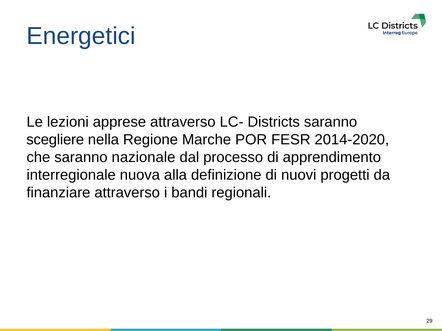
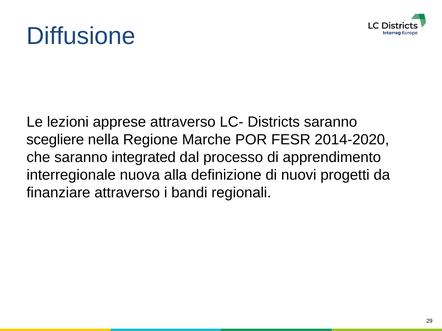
Energetici: Energetici -> Diffusione
nazionale: nazionale -> integrated
